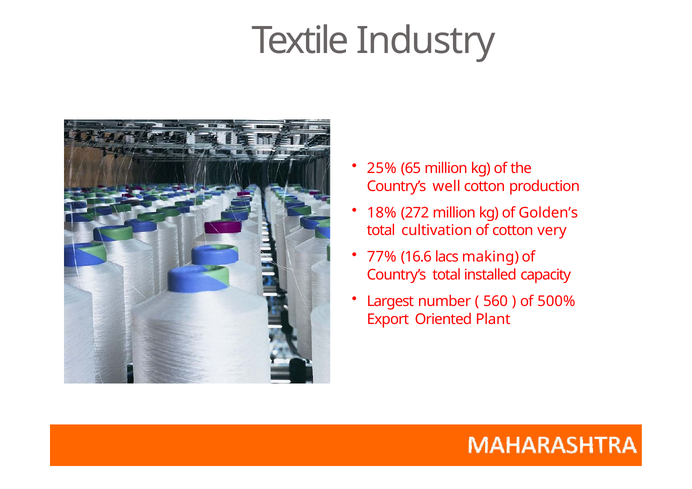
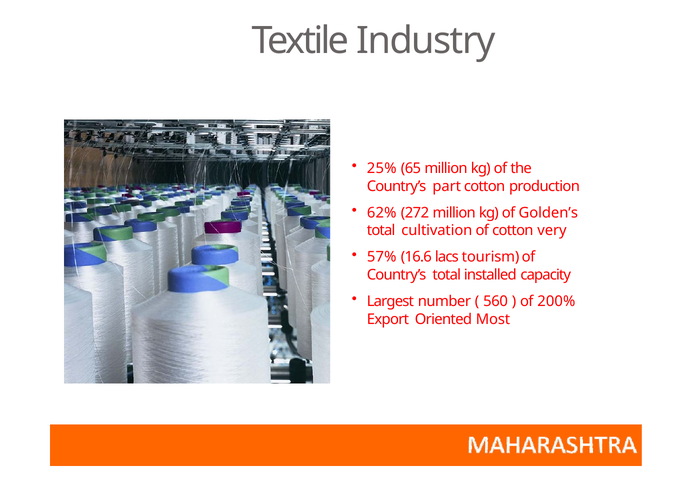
well: well -> part
18%: 18% -> 62%
77%: 77% -> 57%
making: making -> tourism
500%: 500% -> 200%
Plant: Plant -> Most
